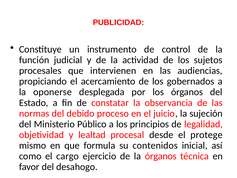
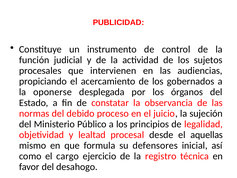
protege: protege -> aquellas
contenidos: contenidos -> defensores
la órganos: órganos -> registro
